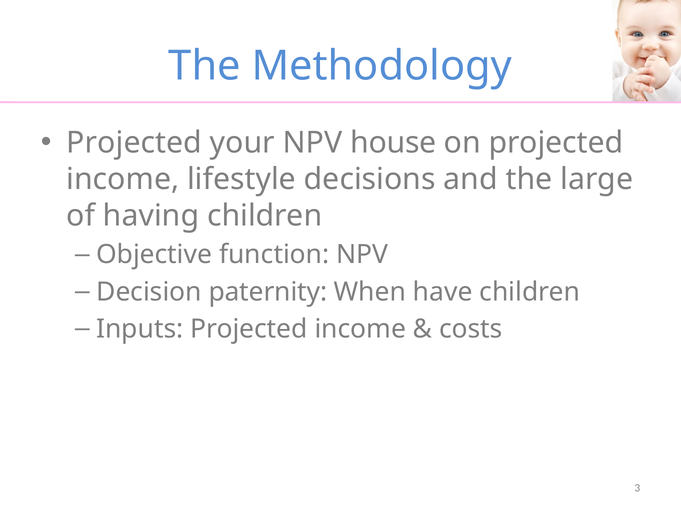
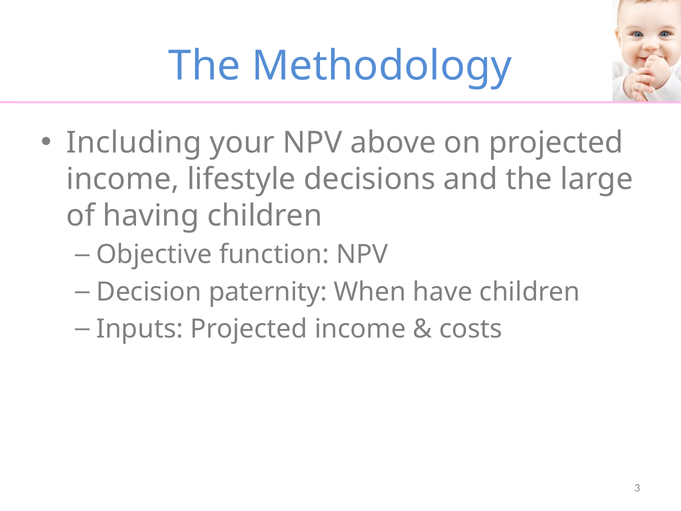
Projected at (134, 143): Projected -> Including
house: house -> above
